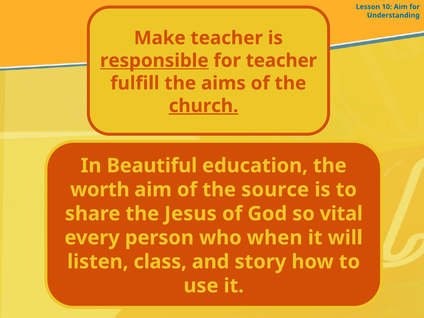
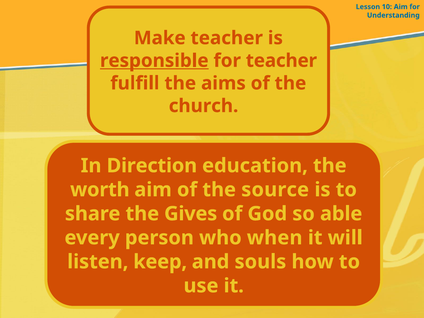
church underline: present -> none
Beautiful: Beautiful -> Direction
Jesus: Jesus -> Gives
vital: vital -> able
class: class -> keep
story: story -> souls
